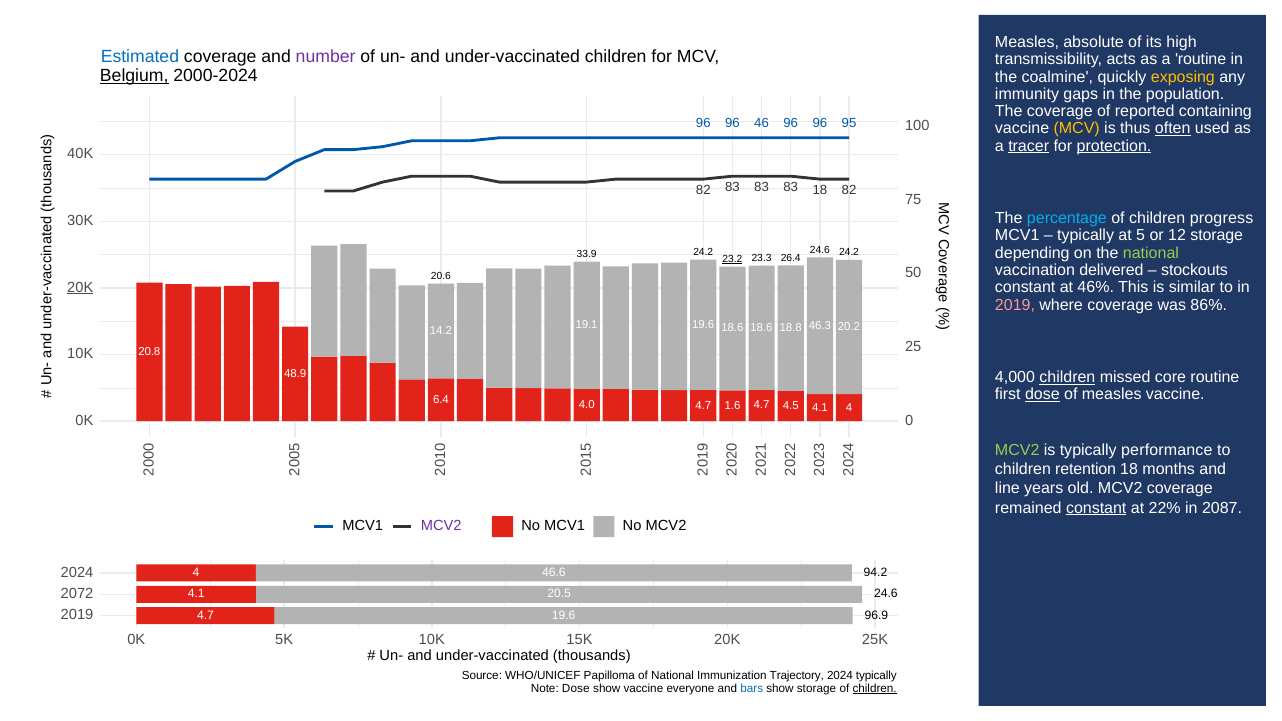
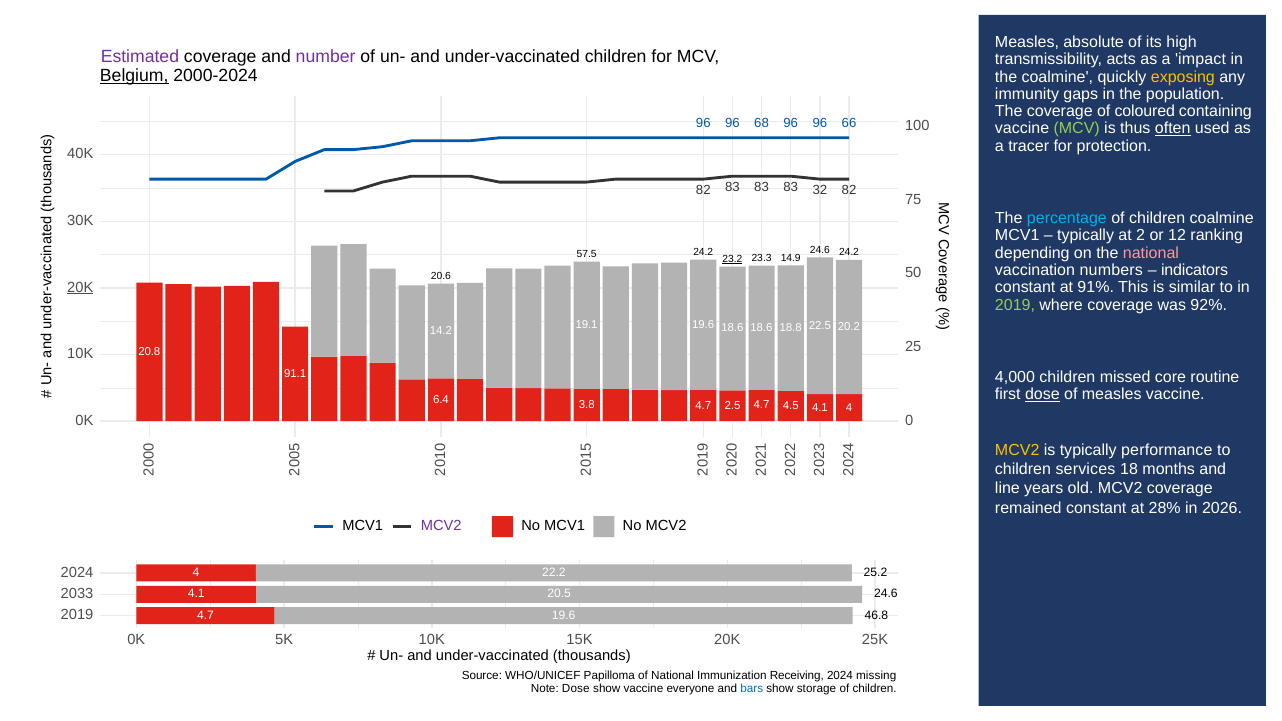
Estimated colour: blue -> purple
a routine: routine -> impact
reported: reported -> coloured
46: 46 -> 68
95: 95 -> 66
MCV at (1077, 129) colour: yellow -> light green
tracer underline: present -> none
protection underline: present -> none
83 18: 18 -> 32
children progress: progress -> coalmine
at 5: 5 -> 2
12 storage: storage -> ranking
national at (1151, 253) colour: light green -> pink
33.9: 33.9 -> 57.5
26.4: 26.4 -> 14.9
delivered: delivered -> numbers
stockouts: stockouts -> indicators
46%: 46% -> 91%
2019 at (1015, 305) colour: pink -> light green
86%: 86% -> 92%
46.3: 46.3 -> 22.5
48.9: 48.9 -> 91.1
children at (1067, 377) underline: present -> none
4.0: 4.0 -> 3.8
1.6: 1.6 -> 2.5
MCV2 at (1017, 450) colour: light green -> yellow
retention: retention -> services
constant at (1096, 508) underline: present -> none
22%: 22% -> 28%
2087: 2087 -> 2026
46.6: 46.6 -> 22.2
94.2: 94.2 -> 25.2
2072: 2072 -> 2033
96.9: 96.9 -> 46.8
Trajectory: Trajectory -> Receiving
2024 typically: typically -> missing
children at (875, 689) underline: present -> none
